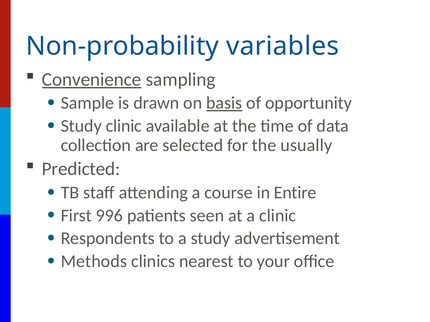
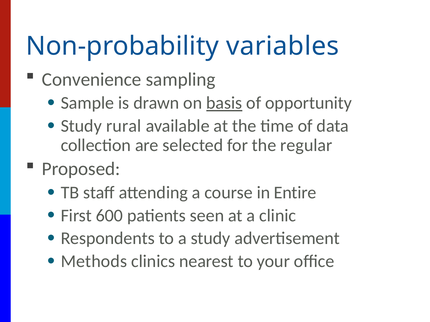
Convenience underline: present -> none
Study clinic: clinic -> rural
usually: usually -> regular
Predicted: Predicted -> Proposed
996: 996 -> 600
